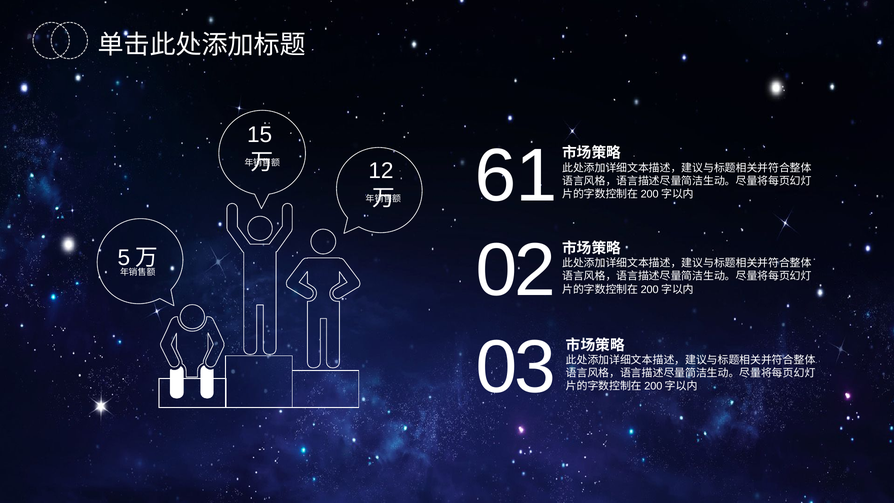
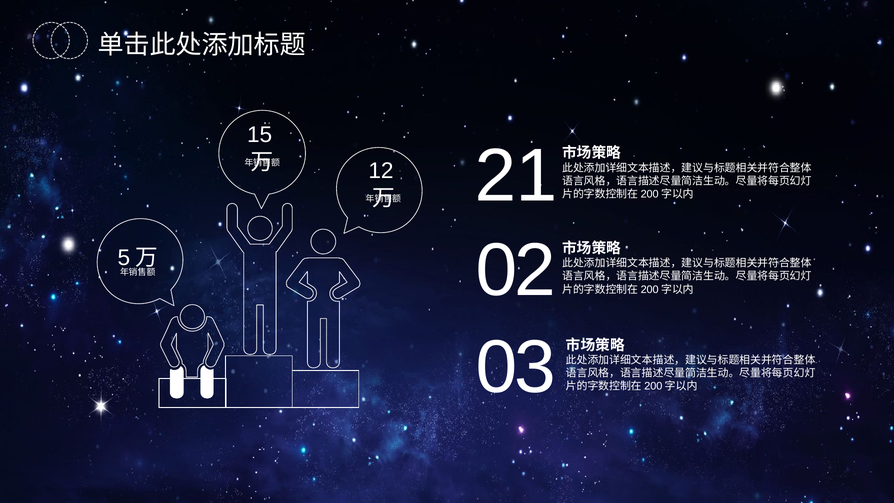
61: 61 -> 21
